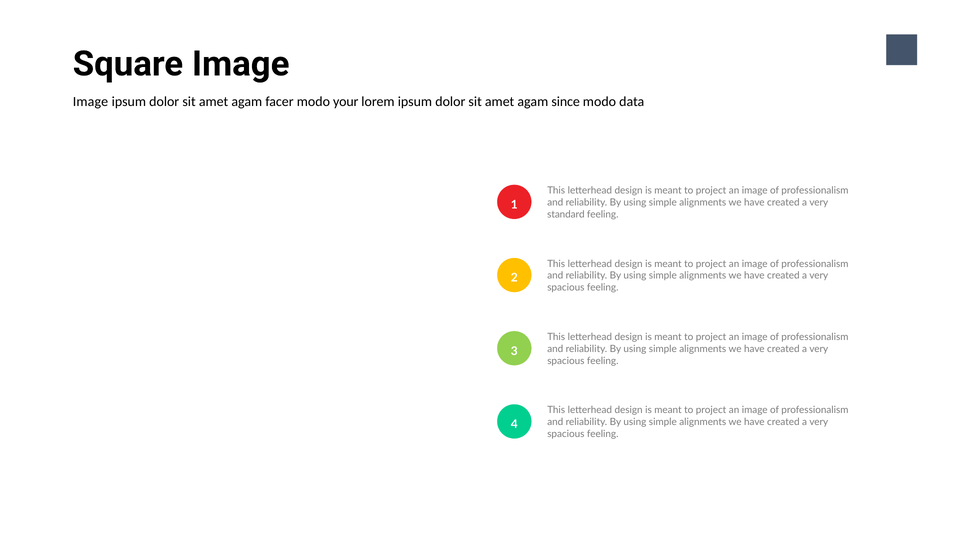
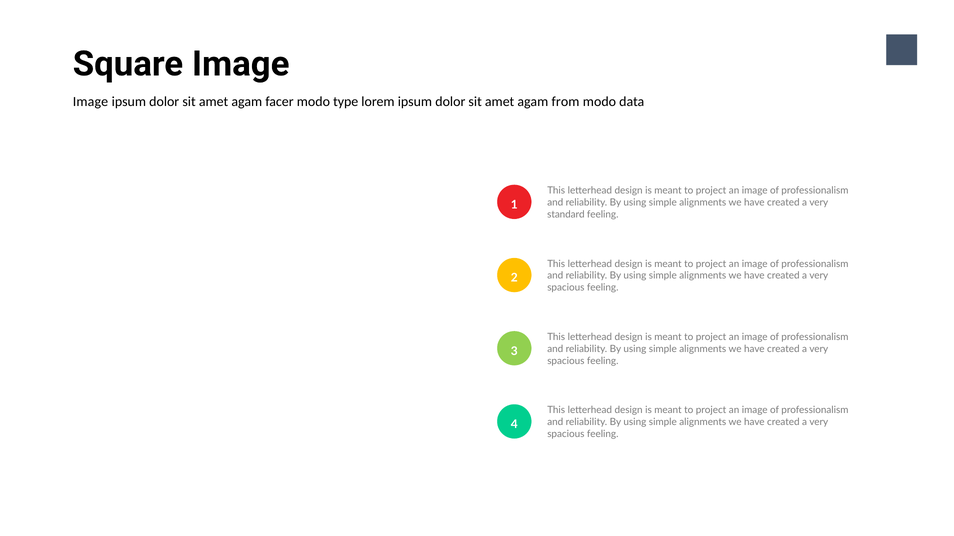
your: your -> type
since: since -> from
